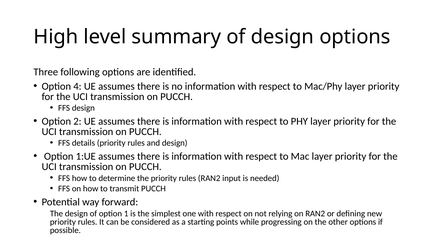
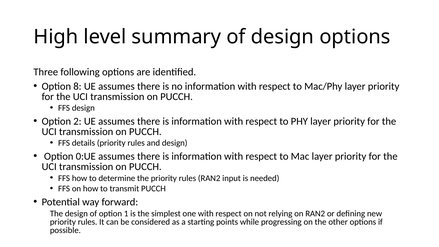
4: 4 -> 8
1:UE: 1:UE -> 0:UE
